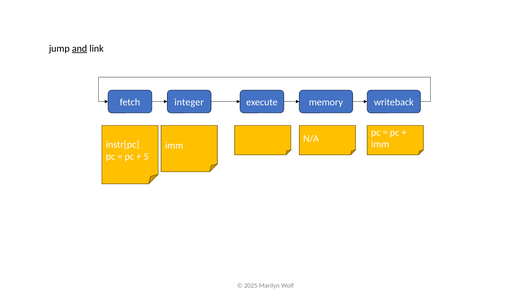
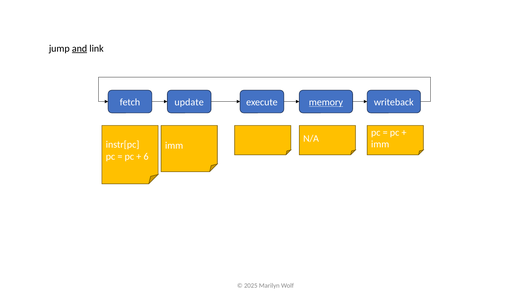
integer: integer -> update
memory underline: none -> present
5: 5 -> 6
